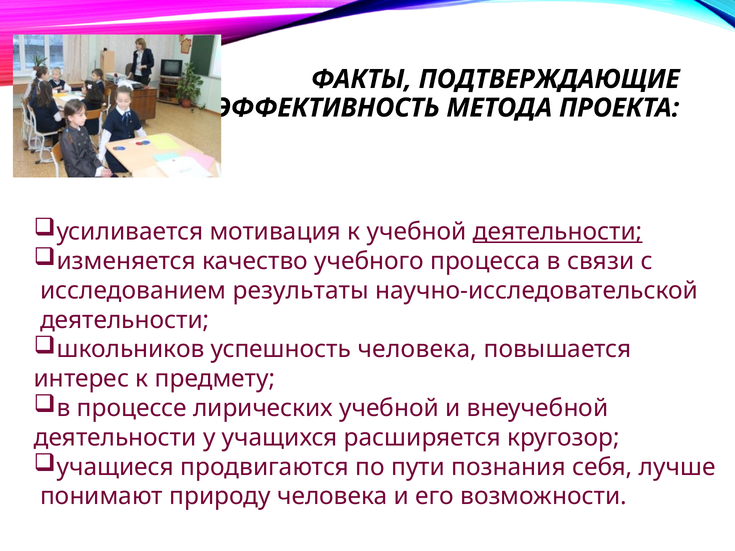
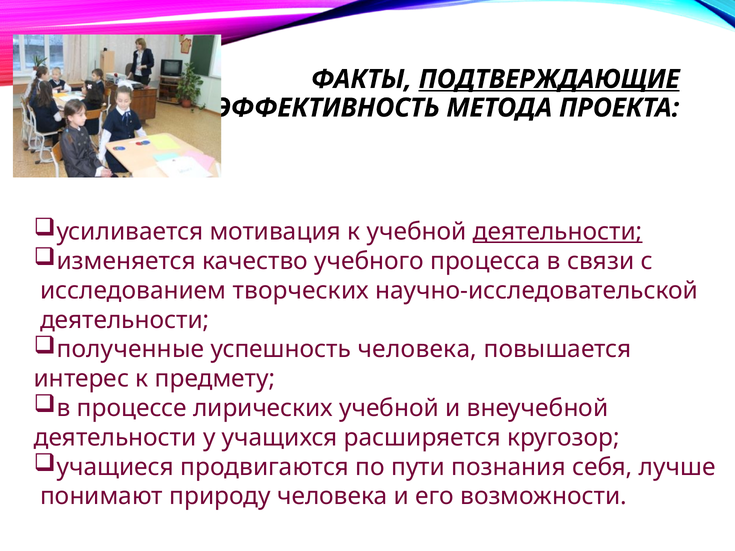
ПОДТВЕРЖДАЮЩИЕ underline: none -> present
результаты: результаты -> творческих
школьников: школьников -> полученные
